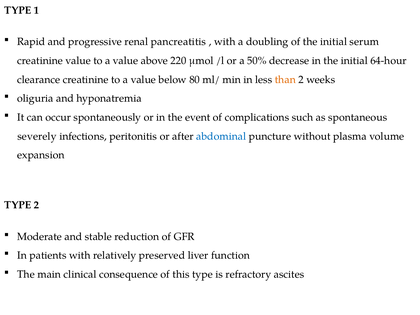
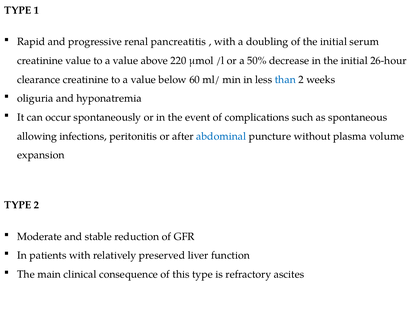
64-hour: 64-hour -> 26-hour
80: 80 -> 60
than colour: orange -> blue
severely: severely -> allowing
